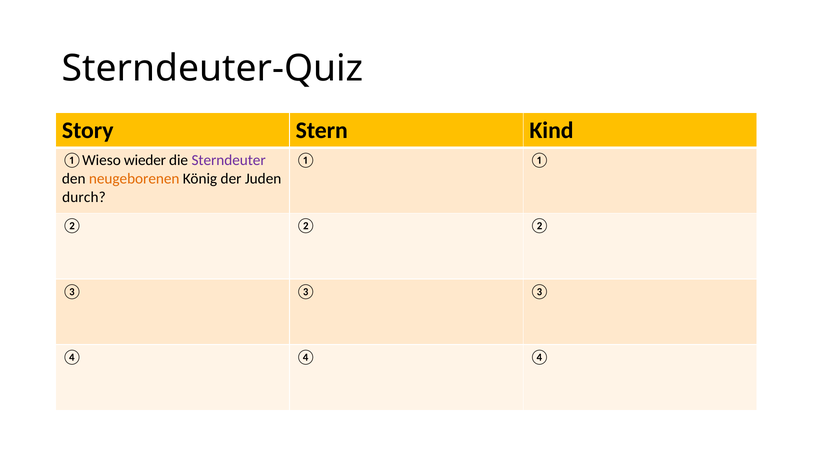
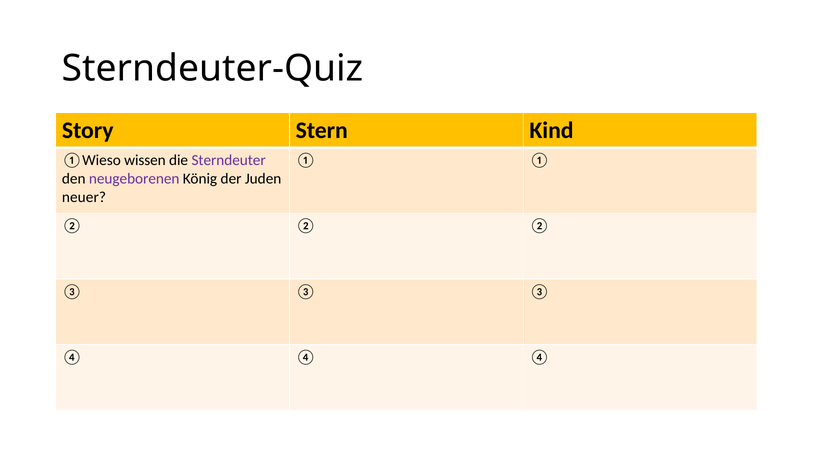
wieder: wieder -> wissen
neugeborenen colour: orange -> purple
durch: durch -> neuer
